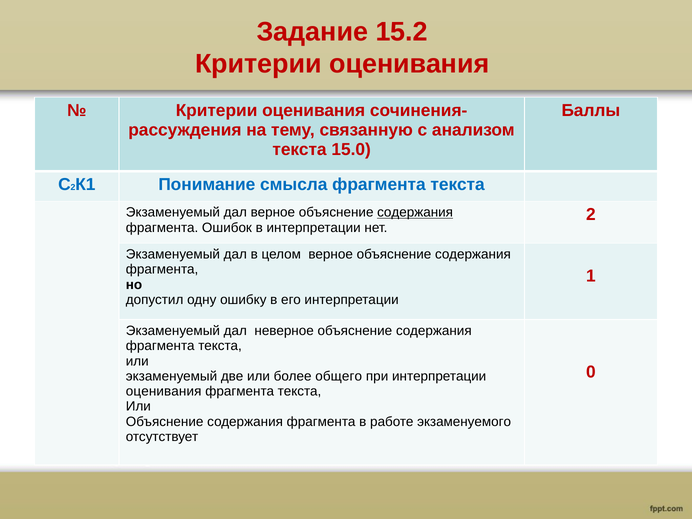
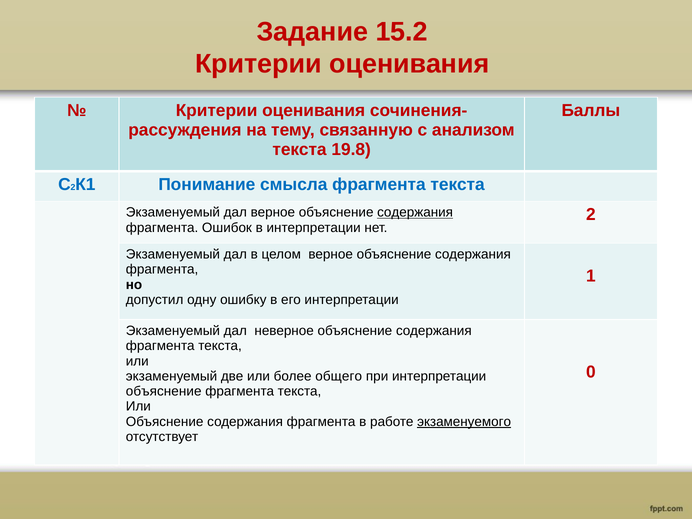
15.0: 15.0 -> 19.8
оценивания at (164, 391): оценивания -> объяснение
экзаменуемого underline: none -> present
